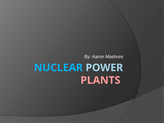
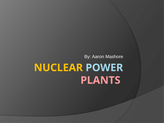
NUCLEAR colour: light blue -> yellow
